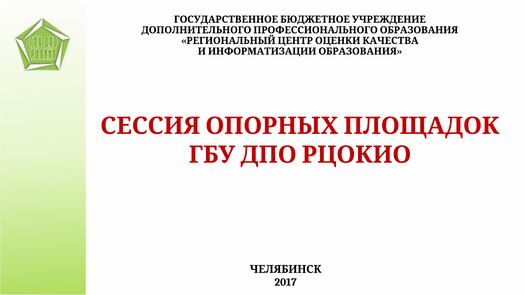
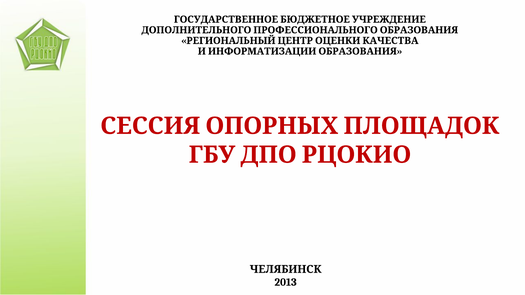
2017: 2017 -> 2013
